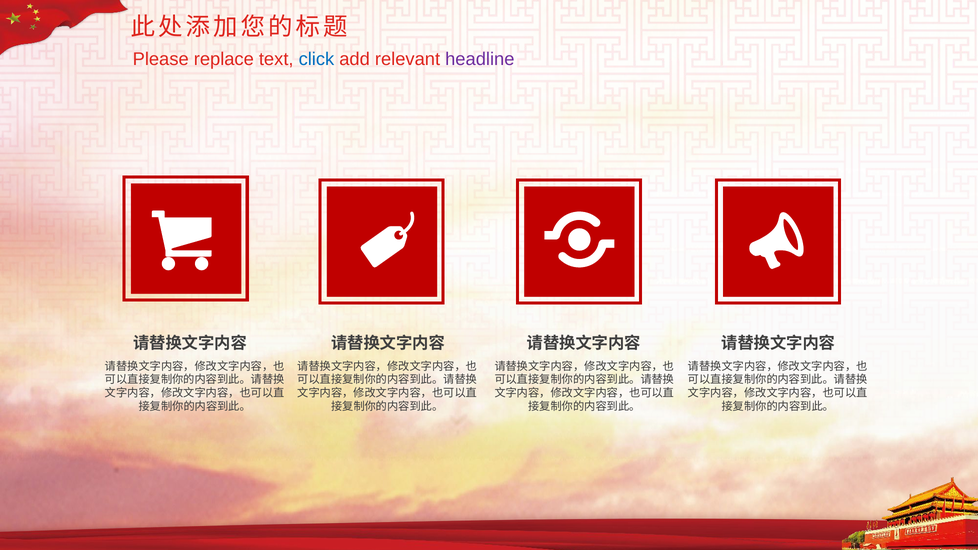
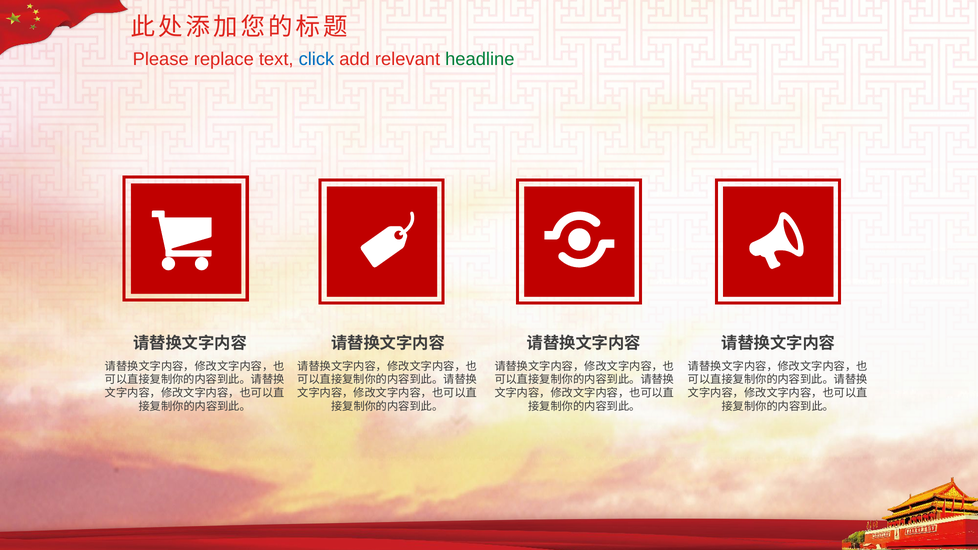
headline colour: purple -> green
